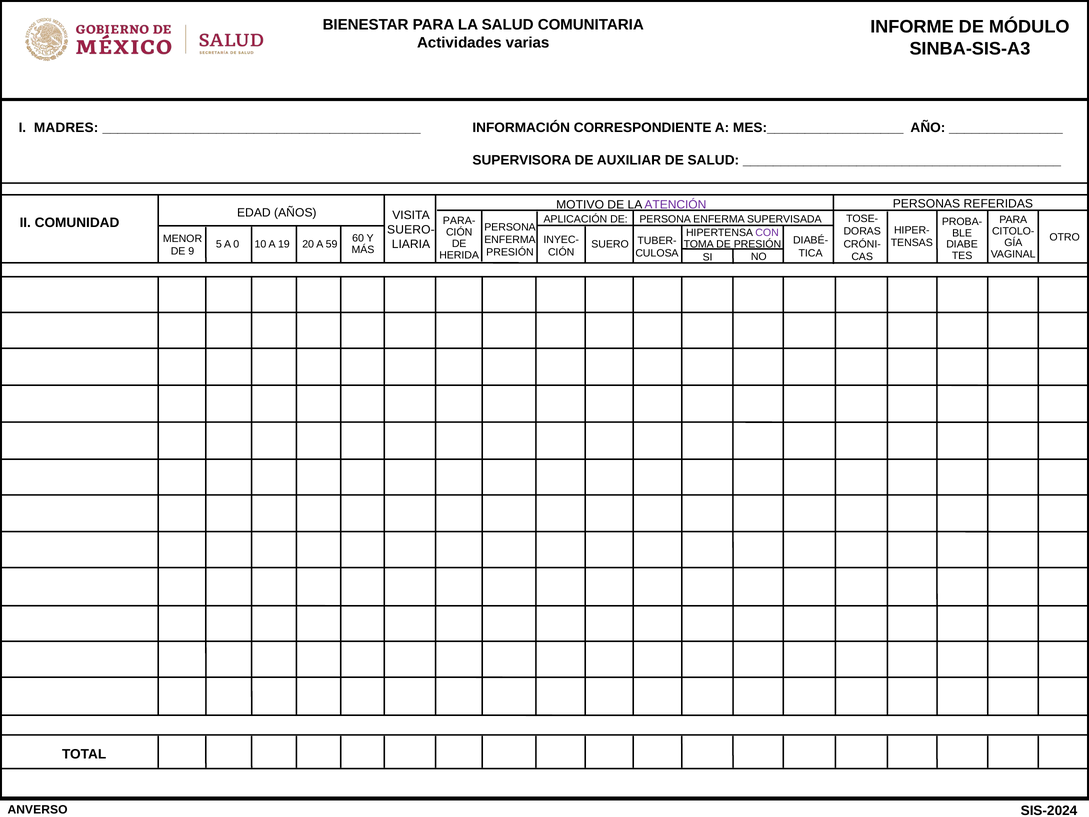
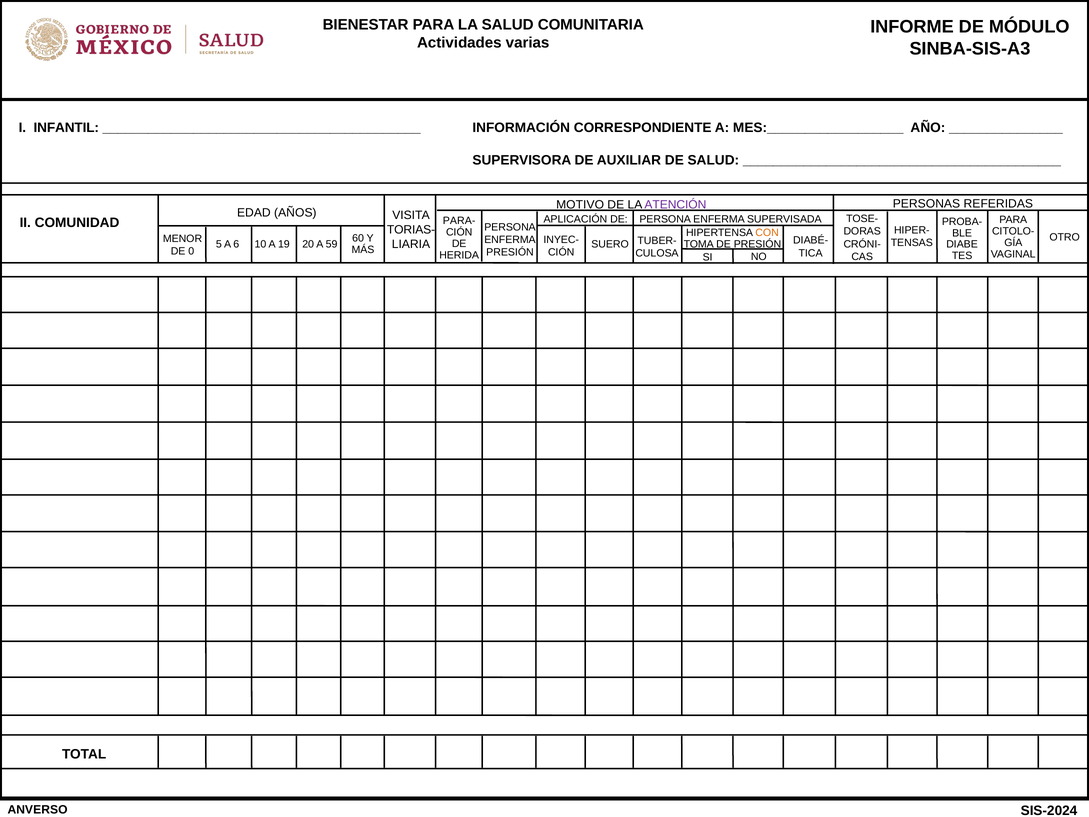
MADRES: MADRES -> INFANTIL
SUERO-: SUERO- -> TORIAS-
CON colour: purple -> orange
0: 0 -> 6
9: 9 -> 0
